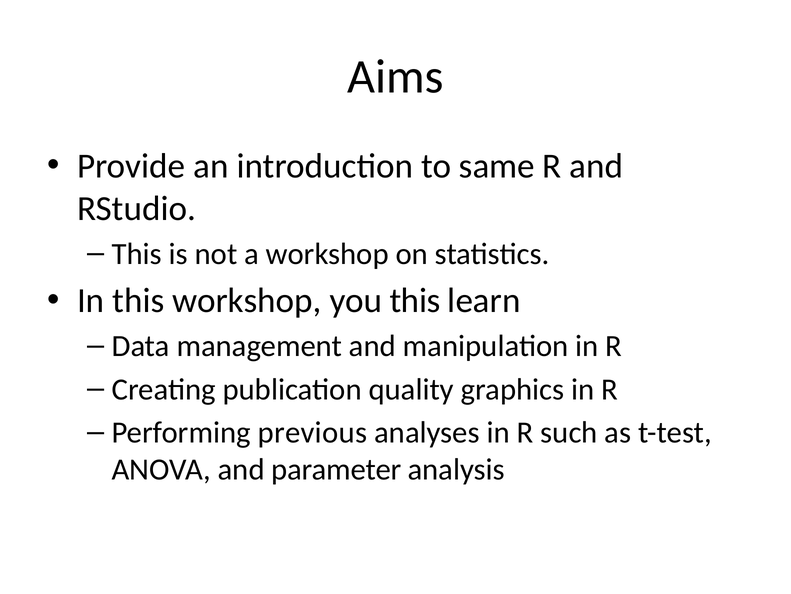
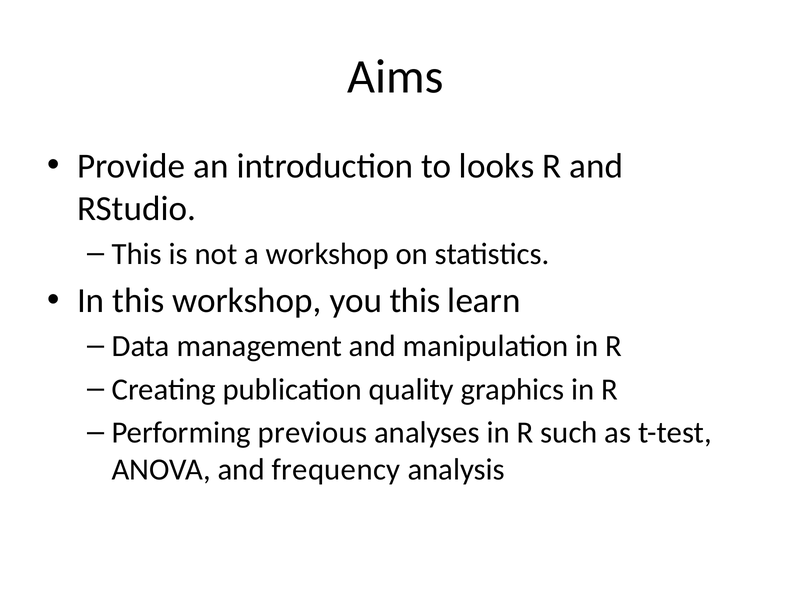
same: same -> looks
parameter: parameter -> frequency
